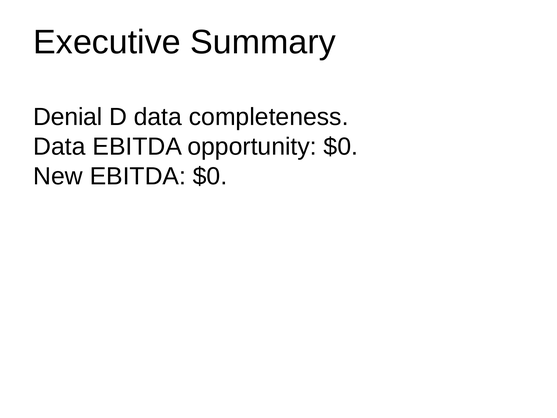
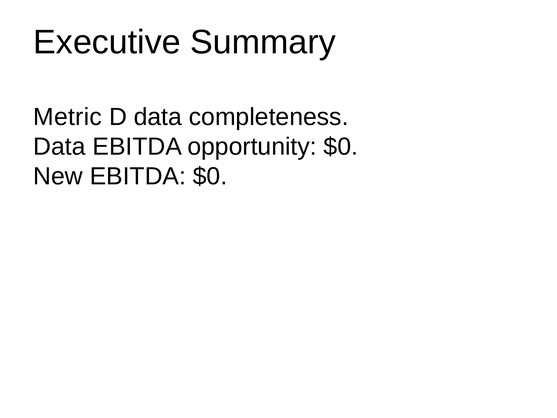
Denial: Denial -> Metric
